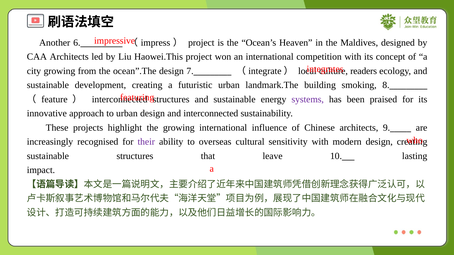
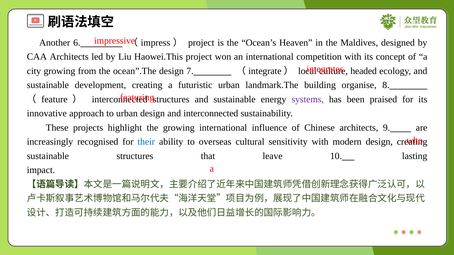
readers: readers -> headed
smoking: smoking -> organise
their colour: purple -> blue
